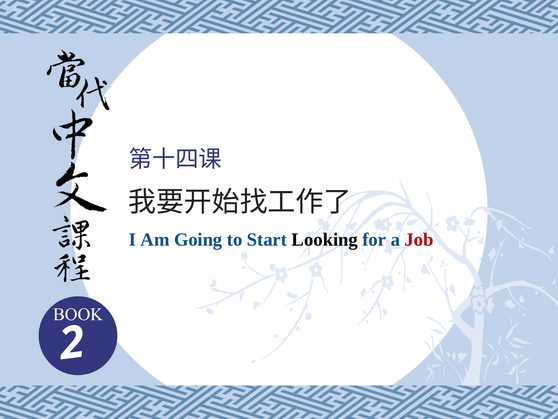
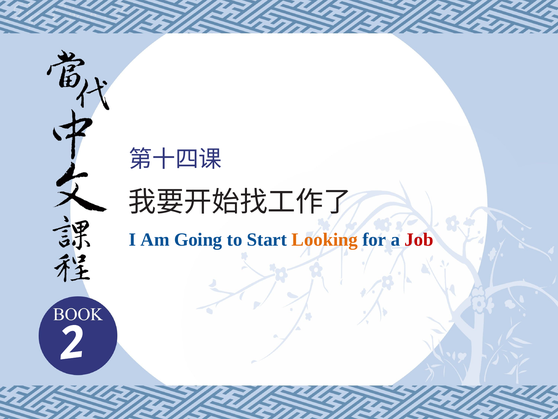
Looking colour: black -> orange
